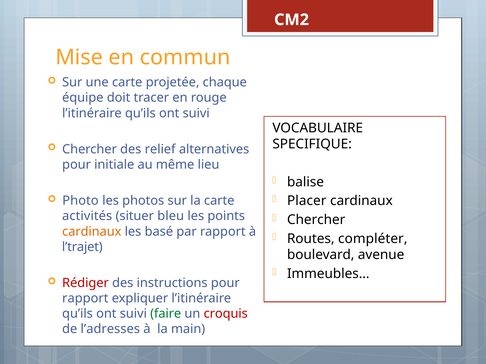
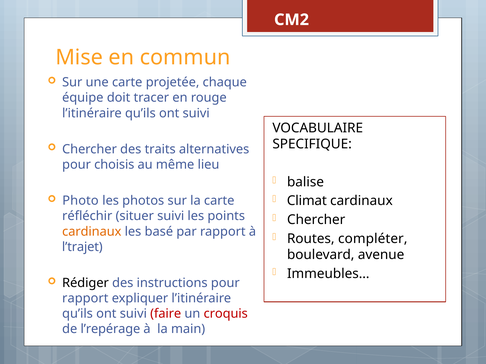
relief: relief -> traits
initiale: initiale -> choisis
Placer: Placer -> Climat
activités: activités -> réfléchir
situer bleu: bleu -> suivi
Rédiger colour: red -> black
faire colour: green -> red
l’adresses: l’adresses -> l’repérage
